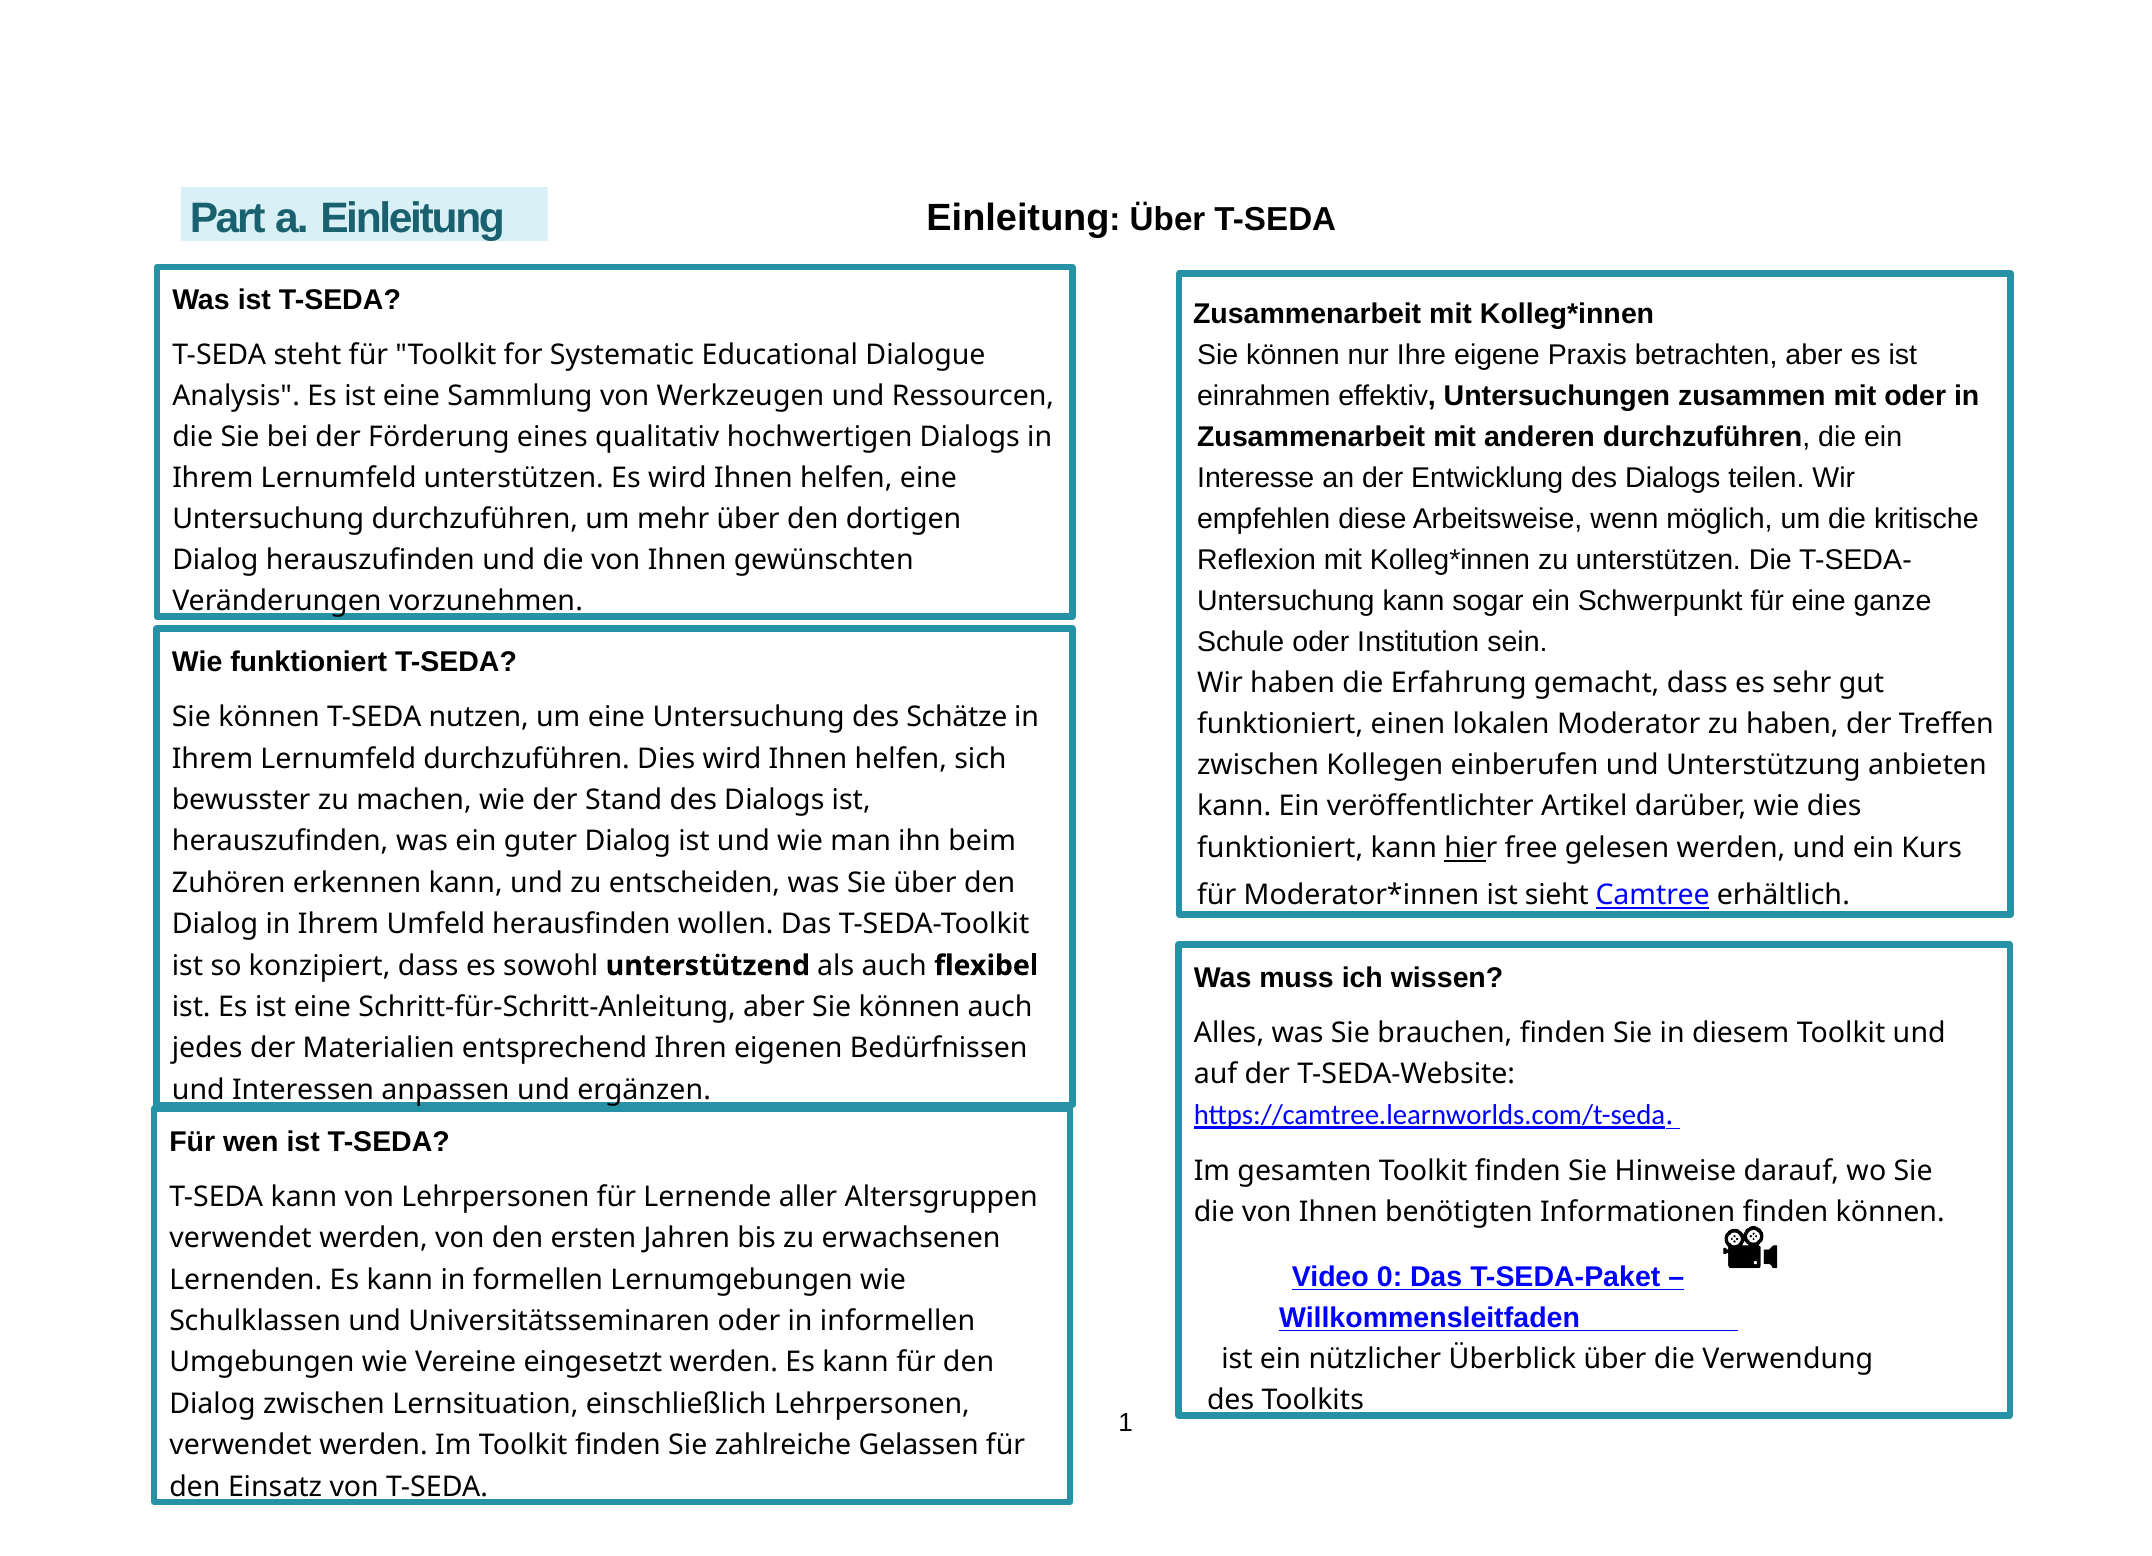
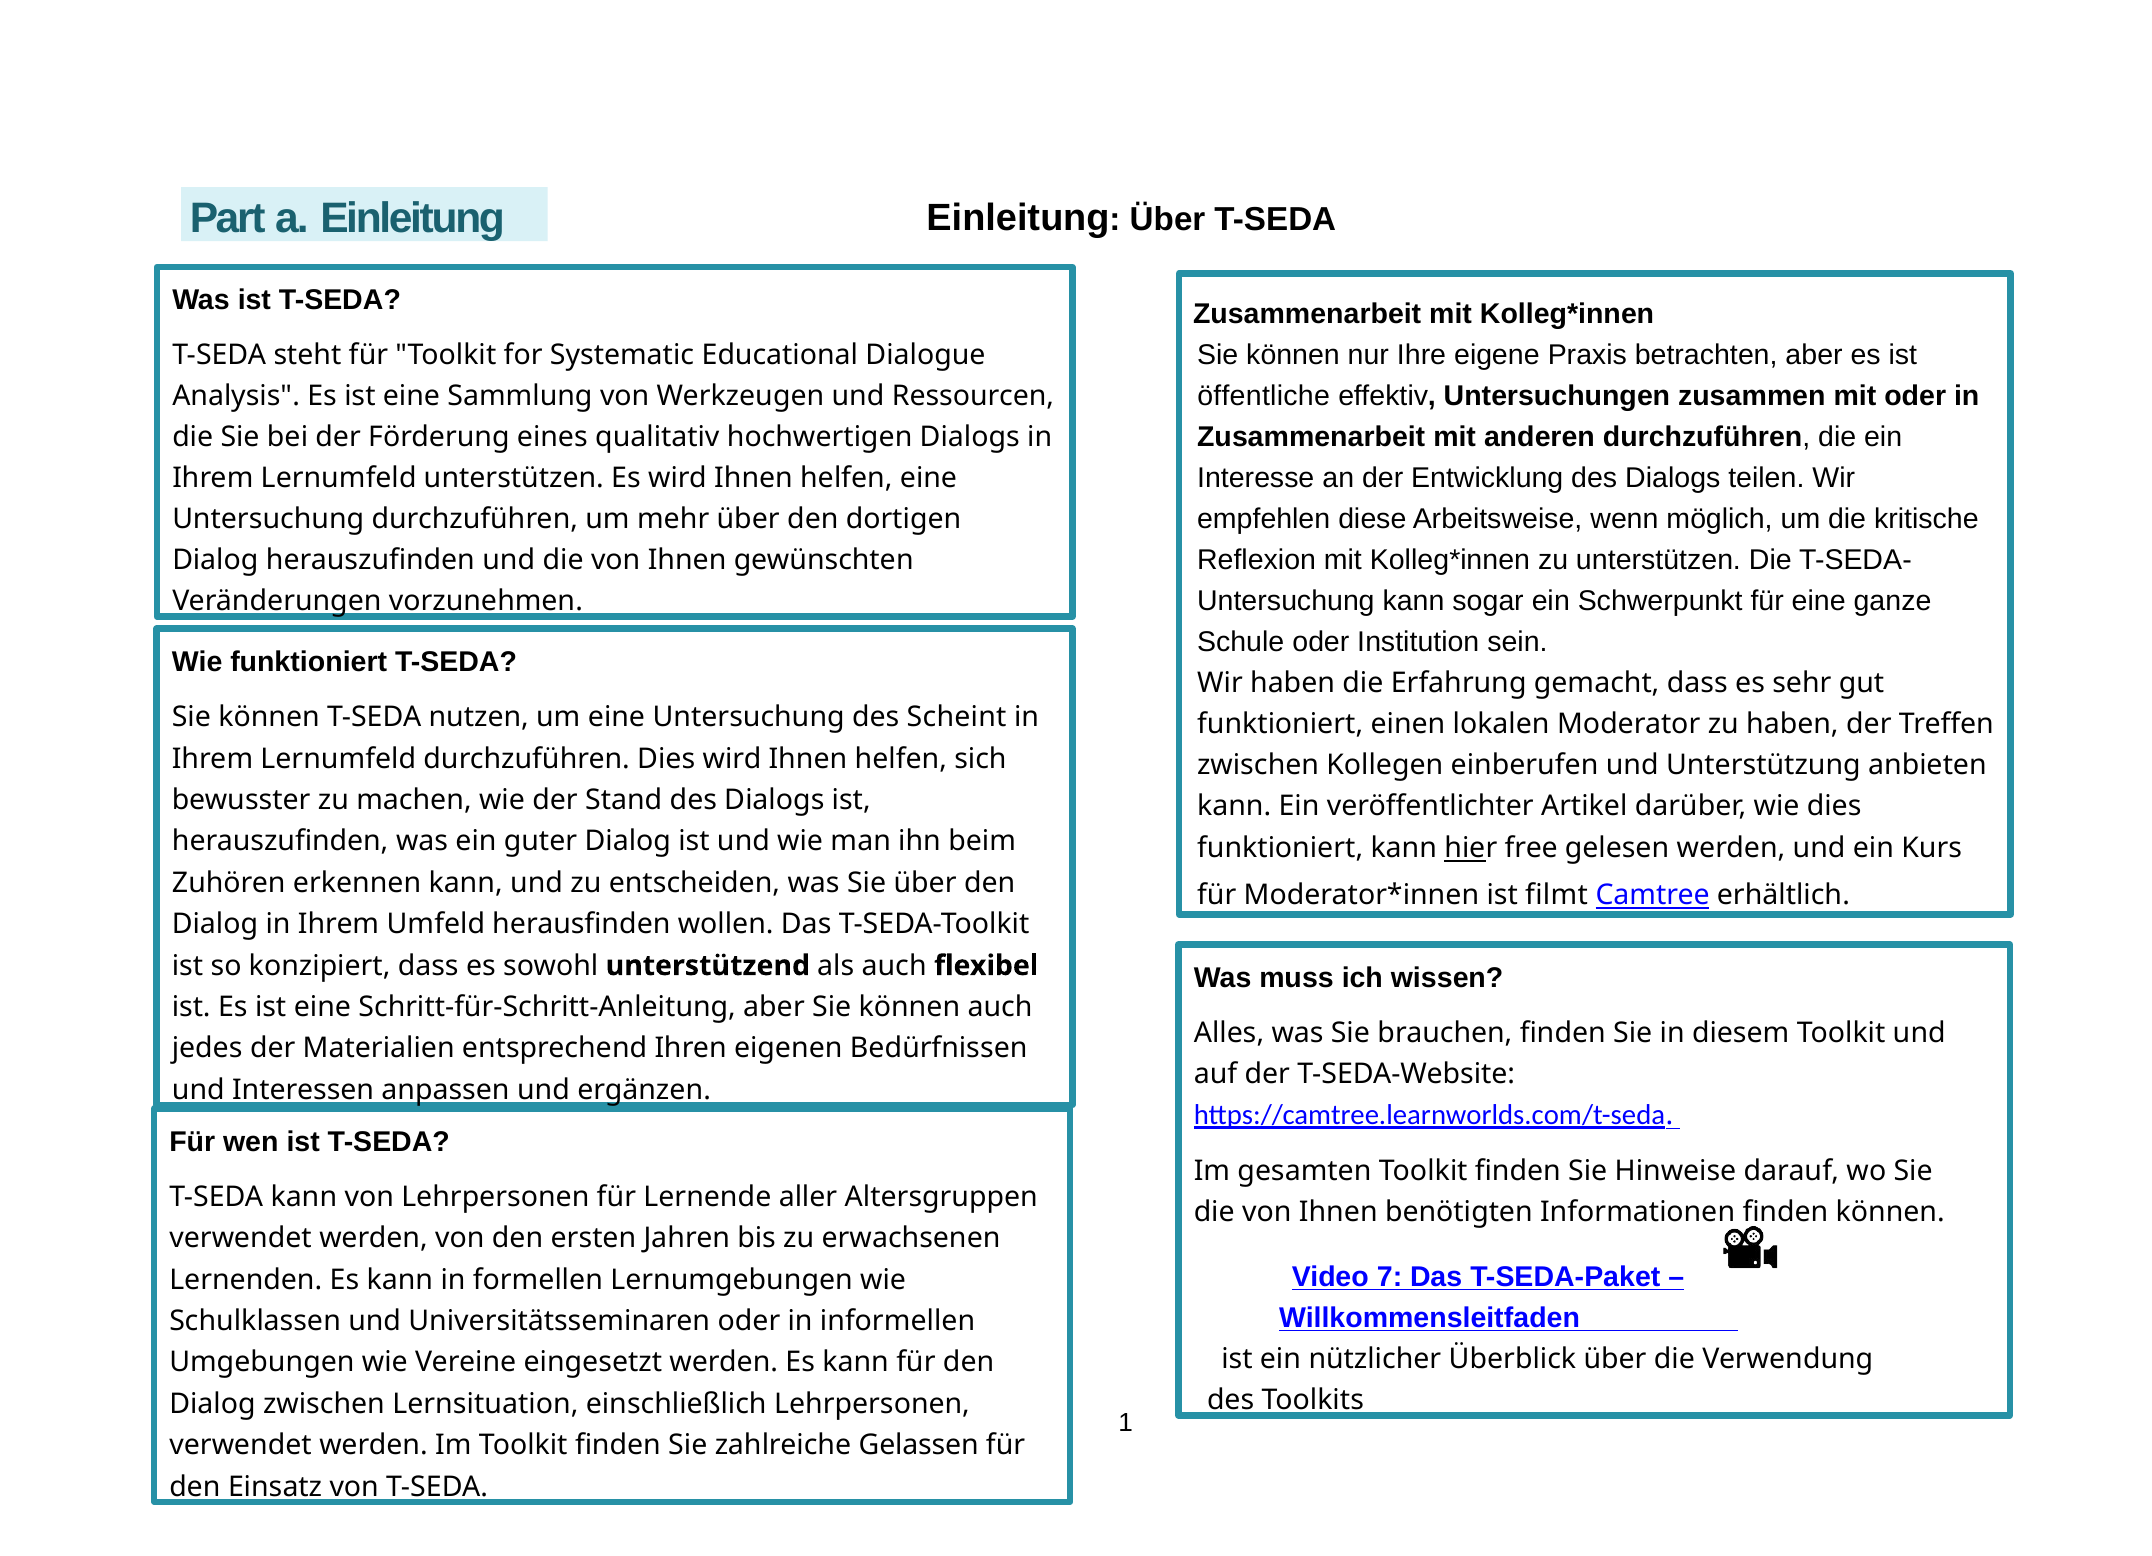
einrahmen: einrahmen -> öffentliche
Schätze: Schätze -> Scheint
sieht: sieht -> filmt
0: 0 -> 7
